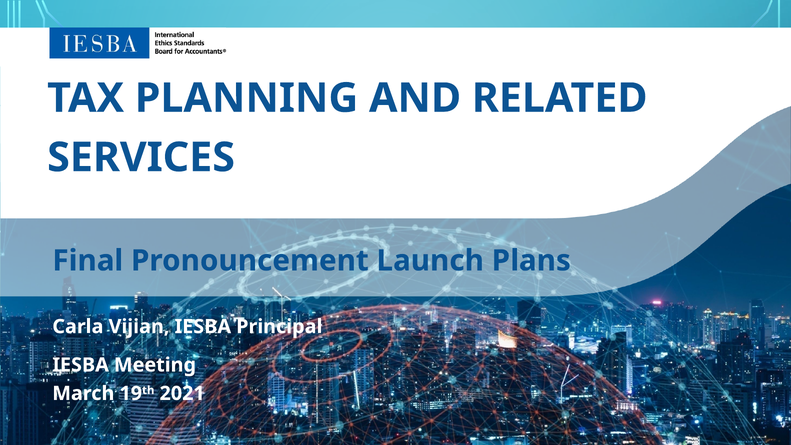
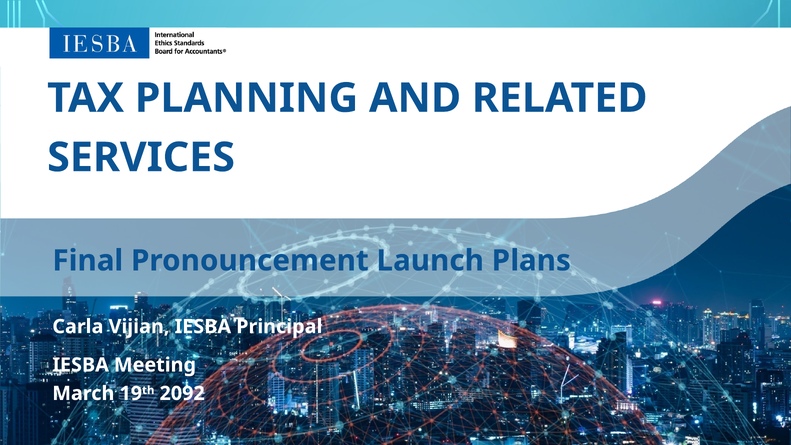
2021: 2021 -> 2092
